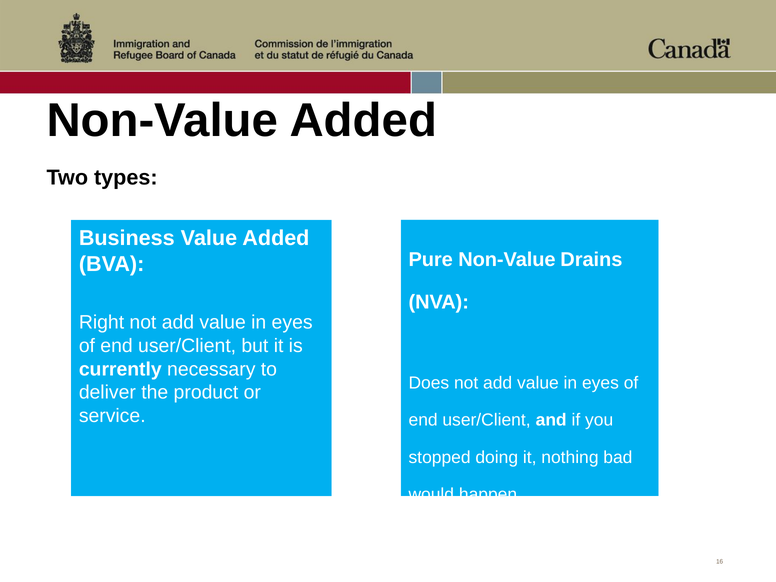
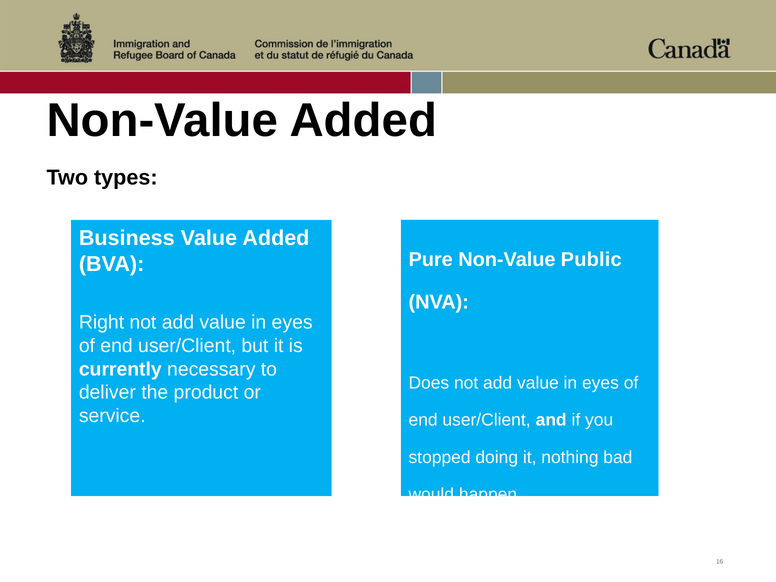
Drains: Drains -> Public
